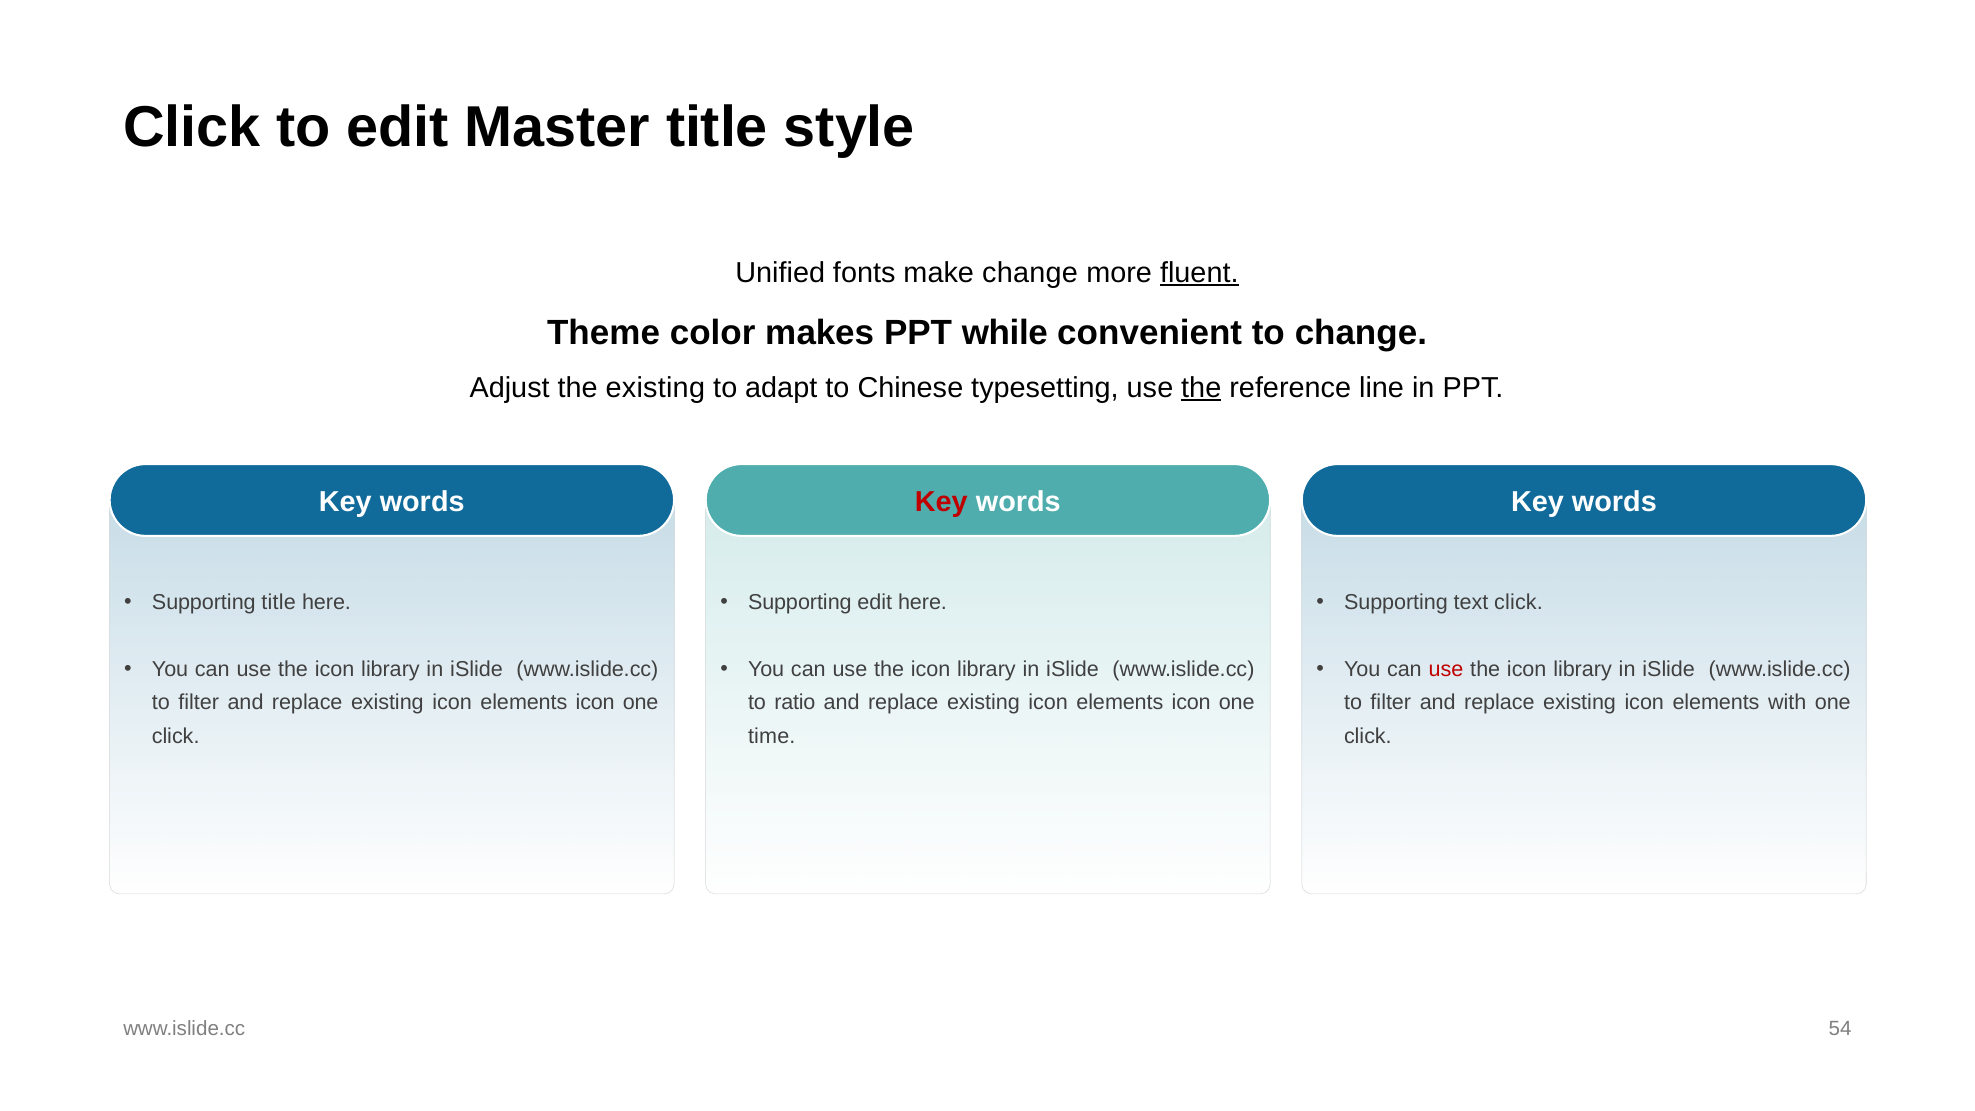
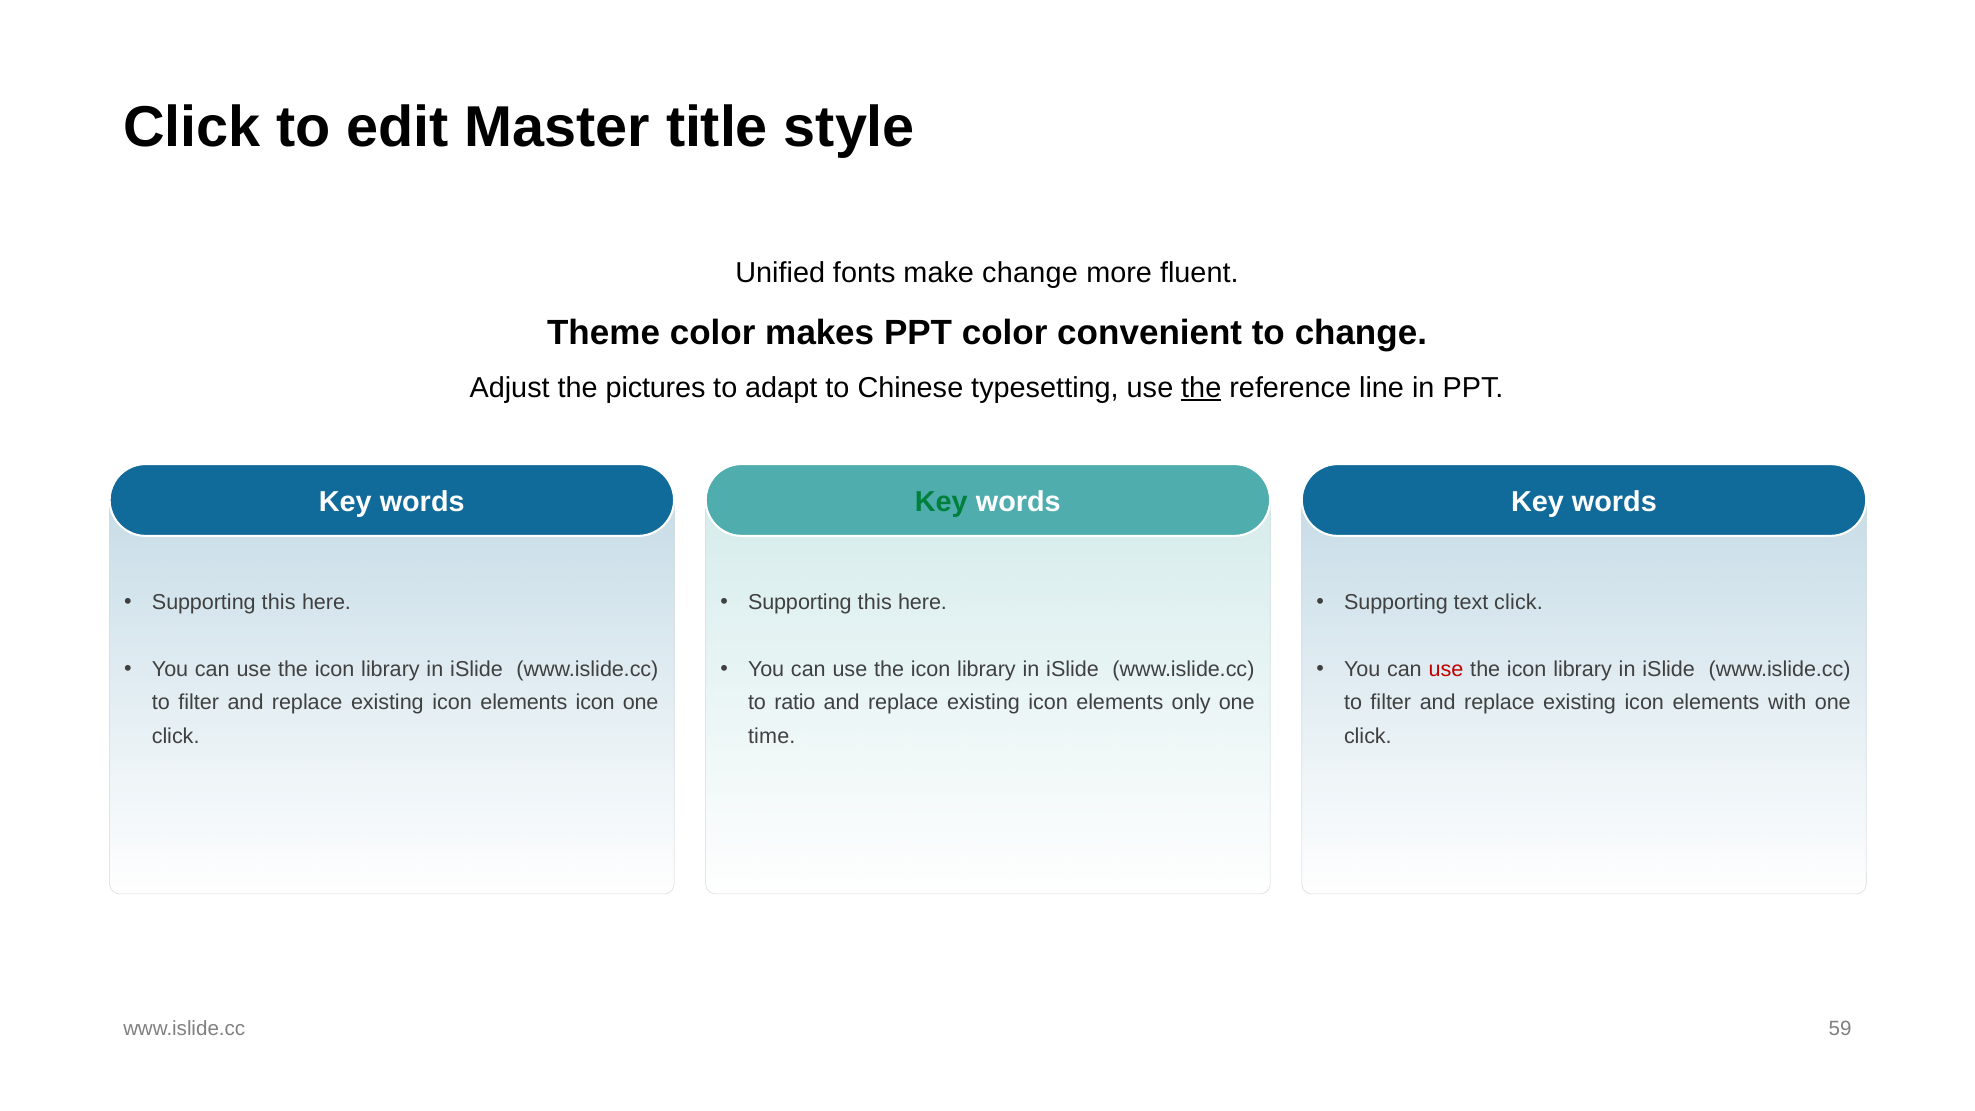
fluent underline: present -> none
PPT while: while -> color
the existing: existing -> pictures
Key at (941, 502) colour: red -> green
title at (279, 602): title -> this
edit at (875, 602): edit -> this
icon at (1191, 703): icon -> only
54: 54 -> 59
